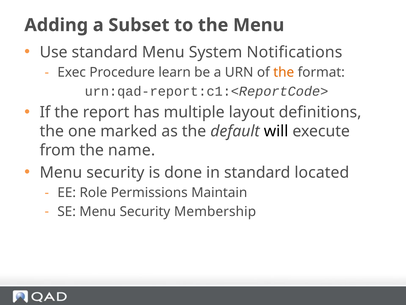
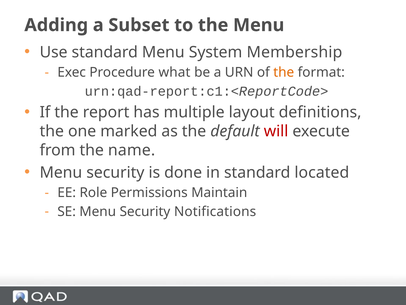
Notifications: Notifications -> Membership
learn: learn -> what
will colour: black -> red
Membership: Membership -> Notifications
